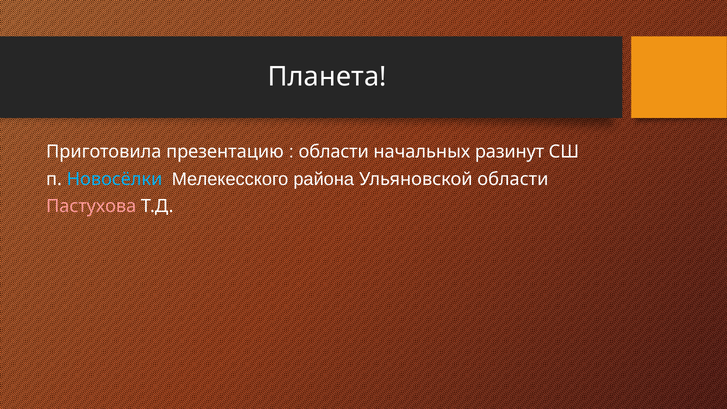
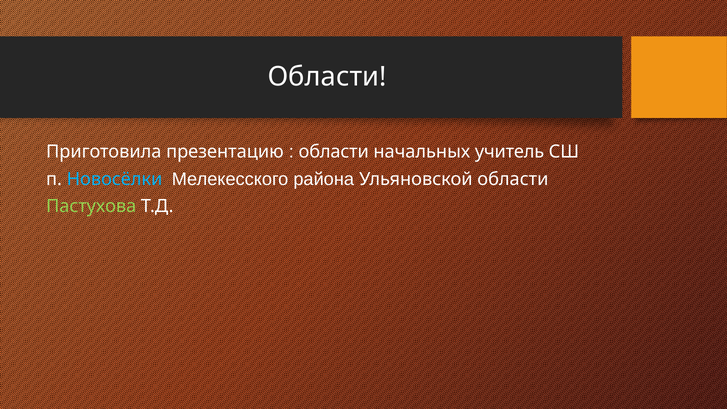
Планета at (327, 77): Планета -> Области
разинут: разинут -> учитель
Пастухова colour: pink -> light green
